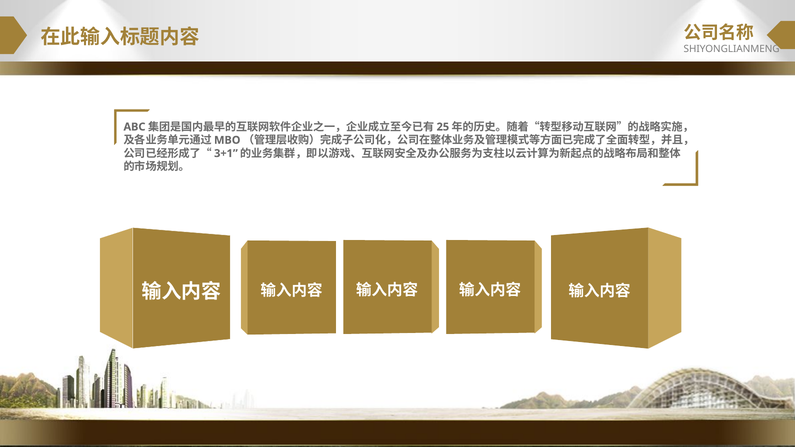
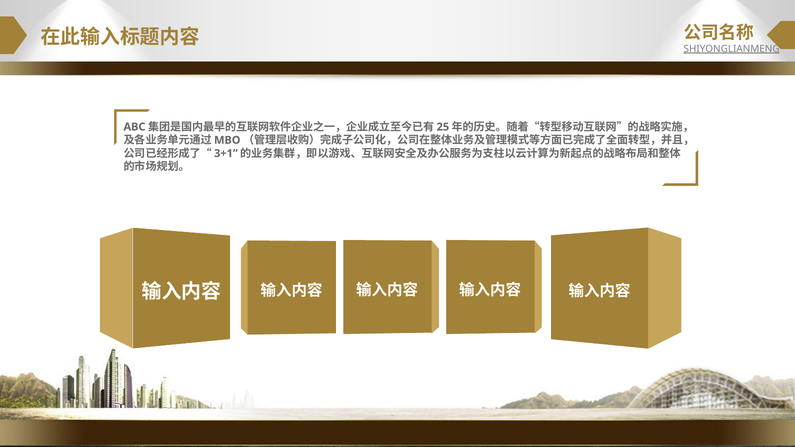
SHIYONGLIANMENG underline: none -> present
